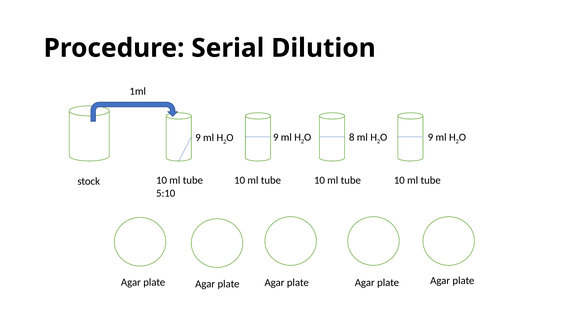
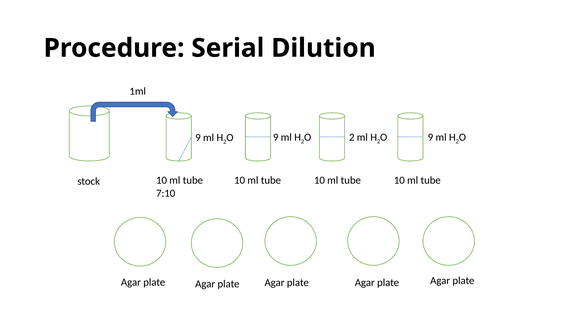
8 at (352, 137): 8 -> 2
5:10: 5:10 -> 7:10
